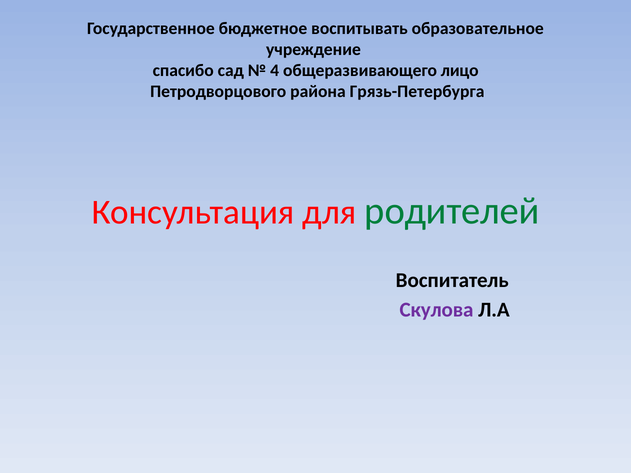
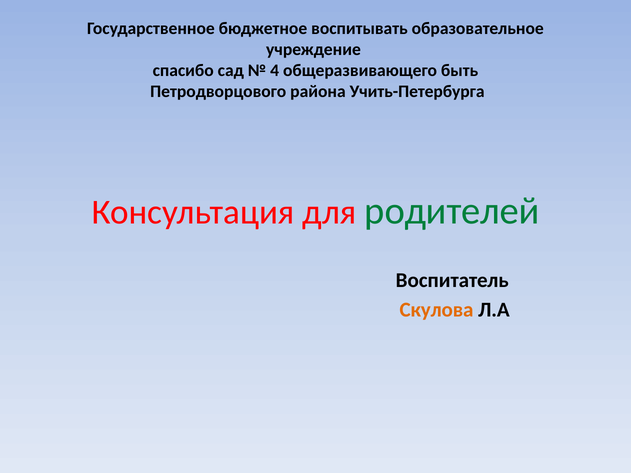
лицо: лицо -> быть
Грязь-Петербурга: Грязь-Петербурга -> Учить-Петербурга
Скулова colour: purple -> orange
